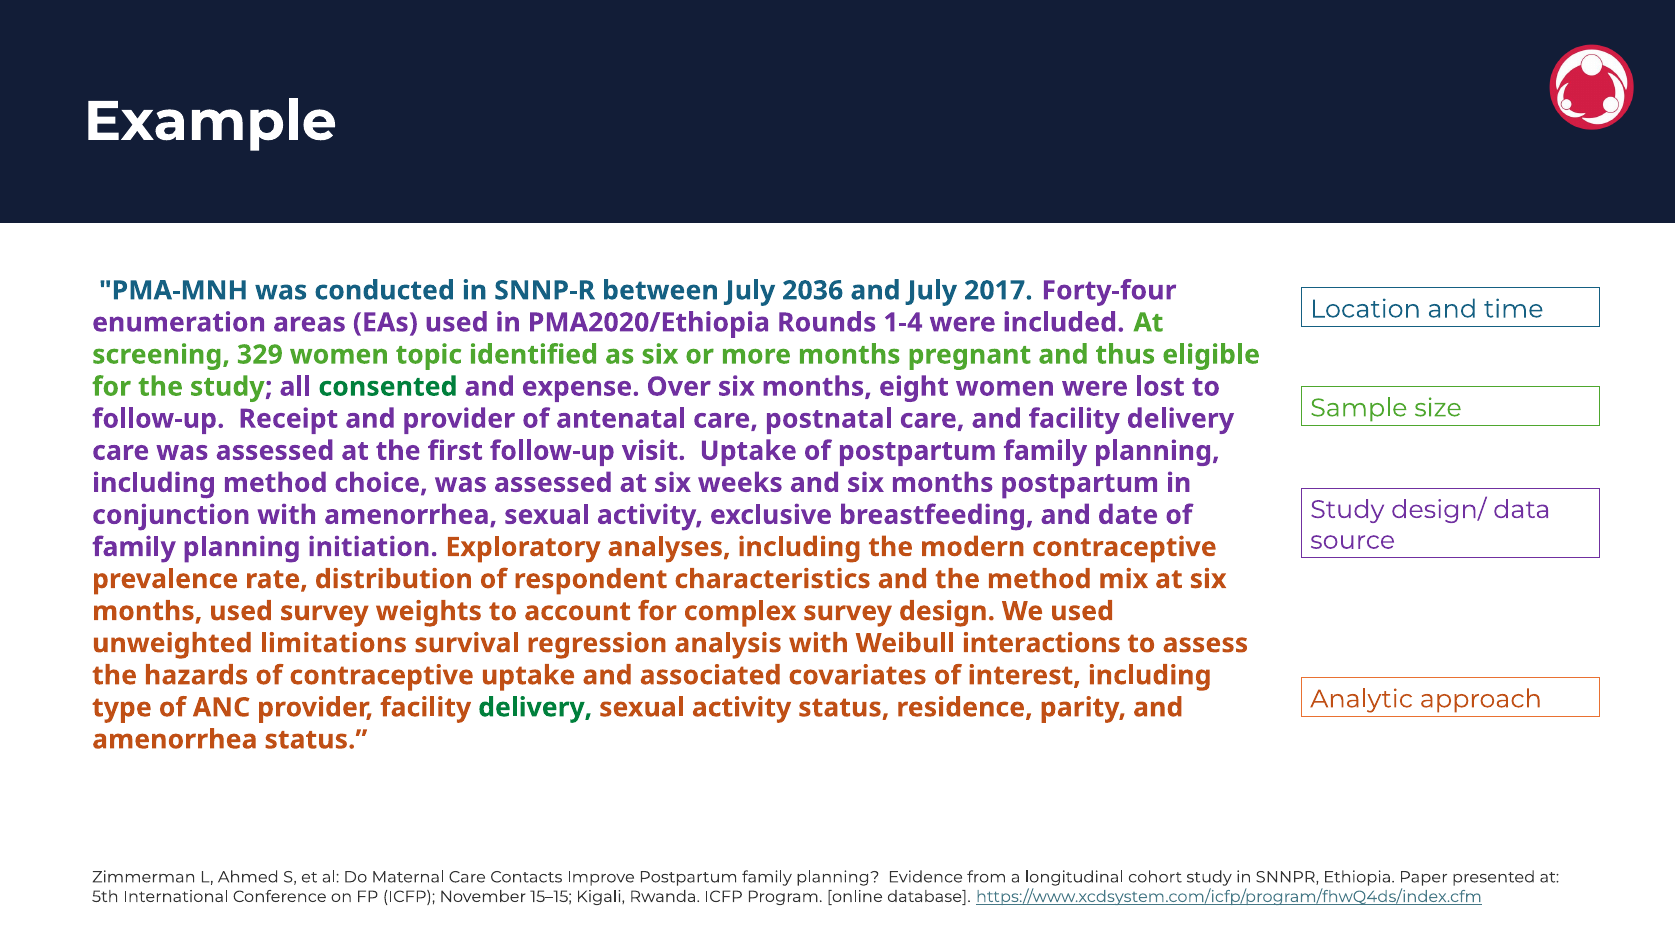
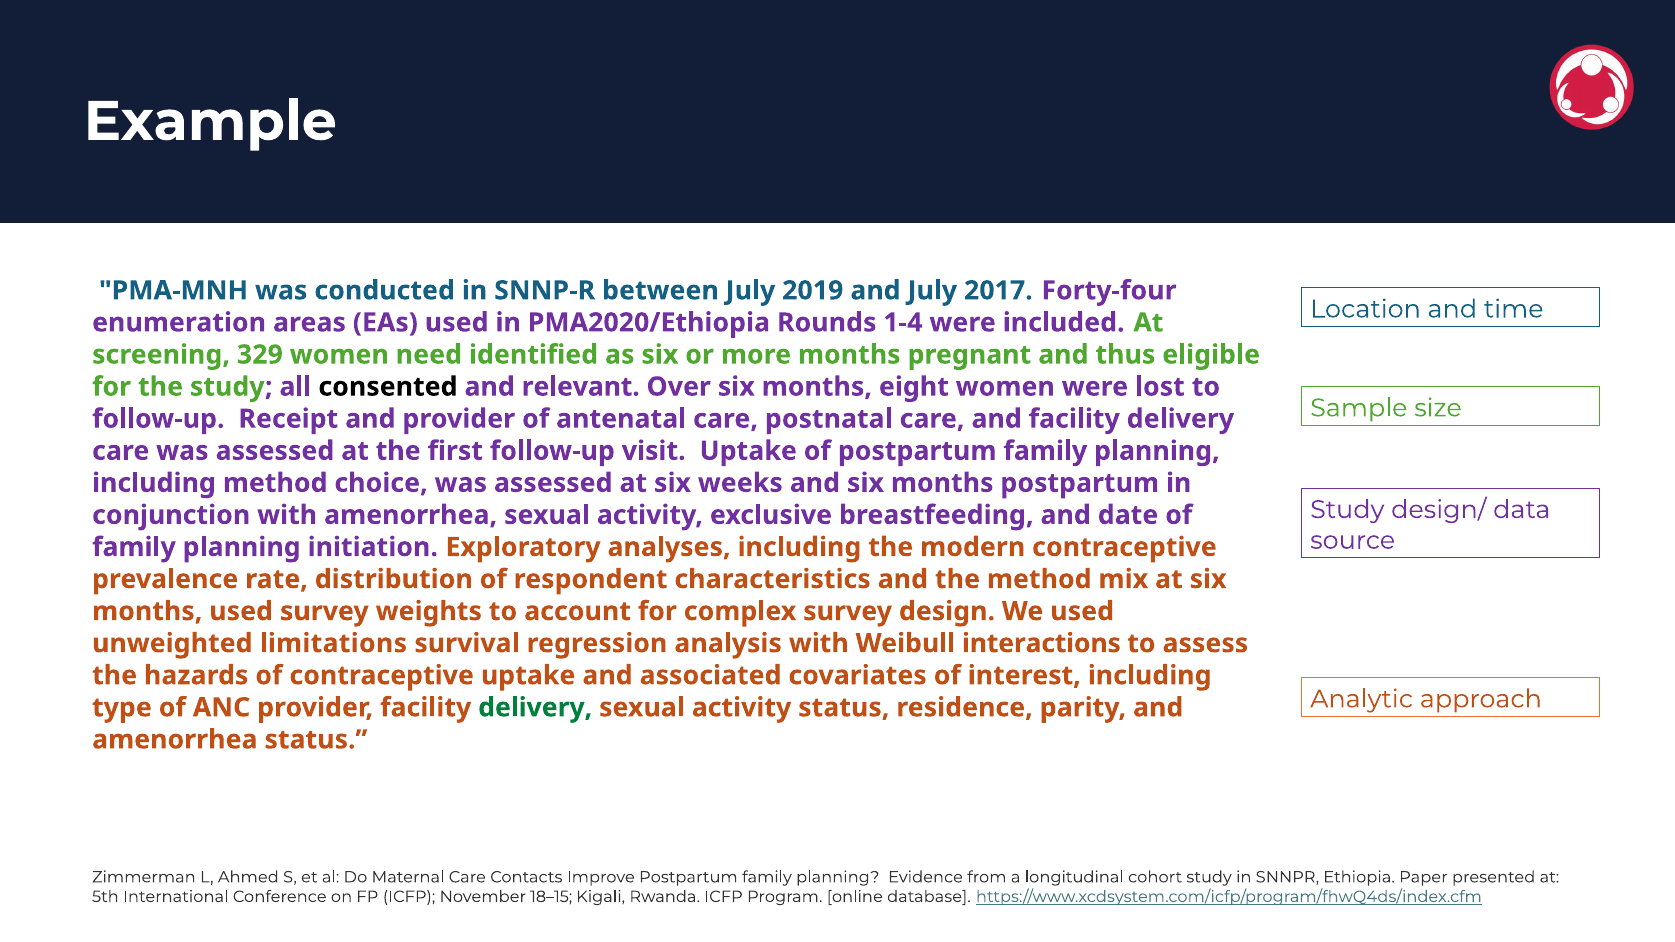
2036: 2036 -> 2019
topic: topic -> need
consented colour: green -> black
expense: expense -> relevant
15–15: 15–15 -> 18–15
